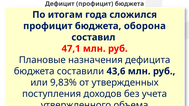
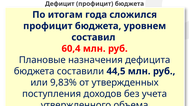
оборона: оборона -> уровнем
47,1: 47,1 -> 60,4
43,6: 43,6 -> 44,5
